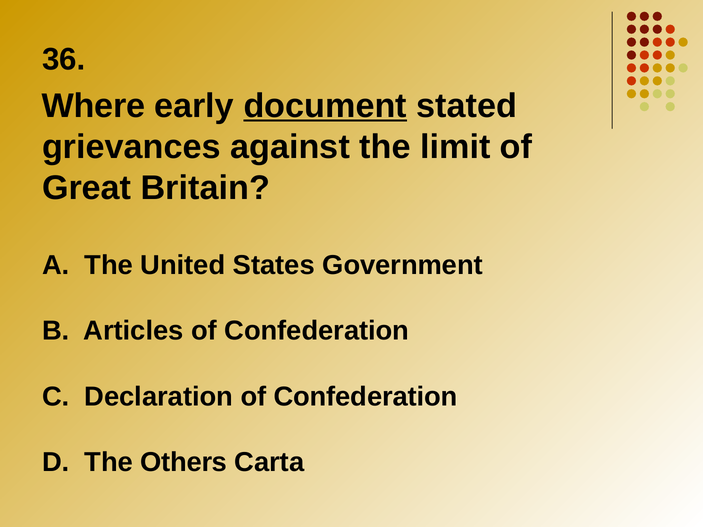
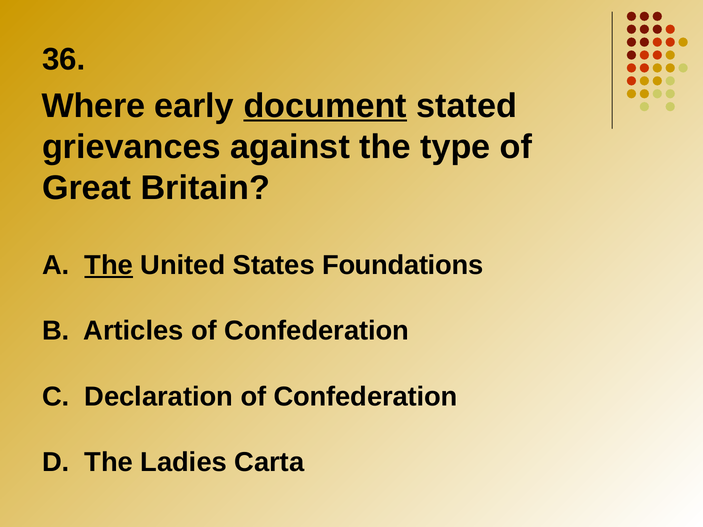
limit: limit -> type
The at (109, 265) underline: none -> present
Government: Government -> Foundations
Others: Others -> Ladies
